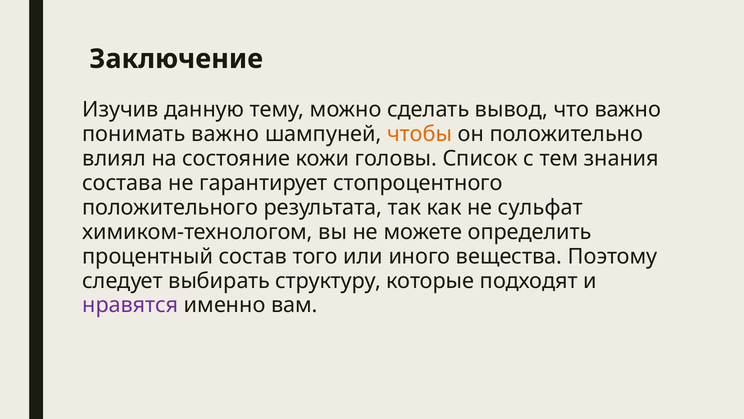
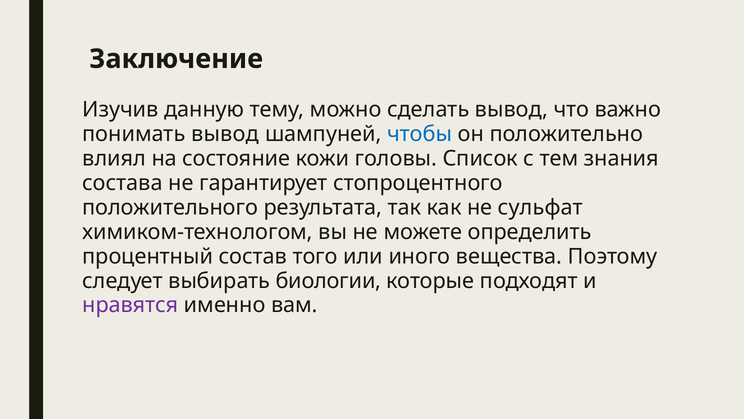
понимать важно: важно -> вывод
чтобы colour: orange -> blue
структуру: структуру -> биологии
